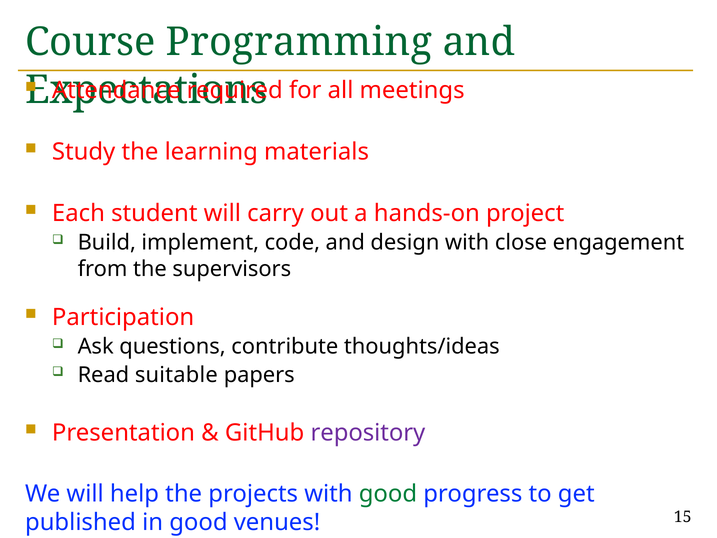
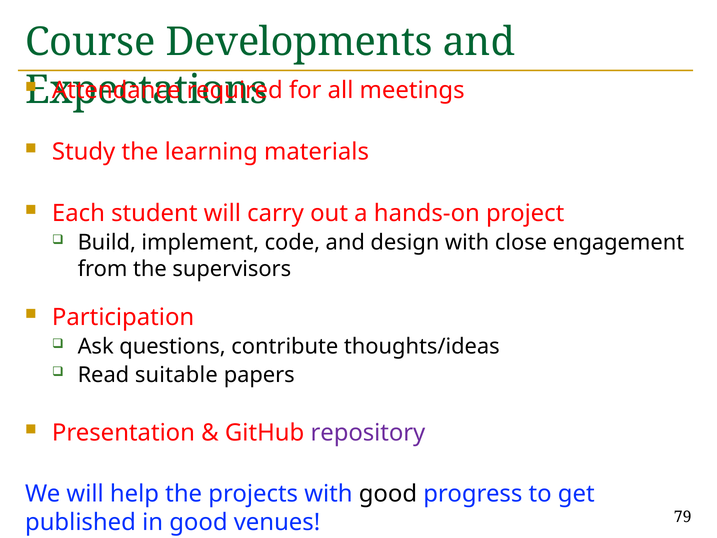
Programming: Programming -> Developments
good at (388, 494) colour: green -> black
15: 15 -> 79
